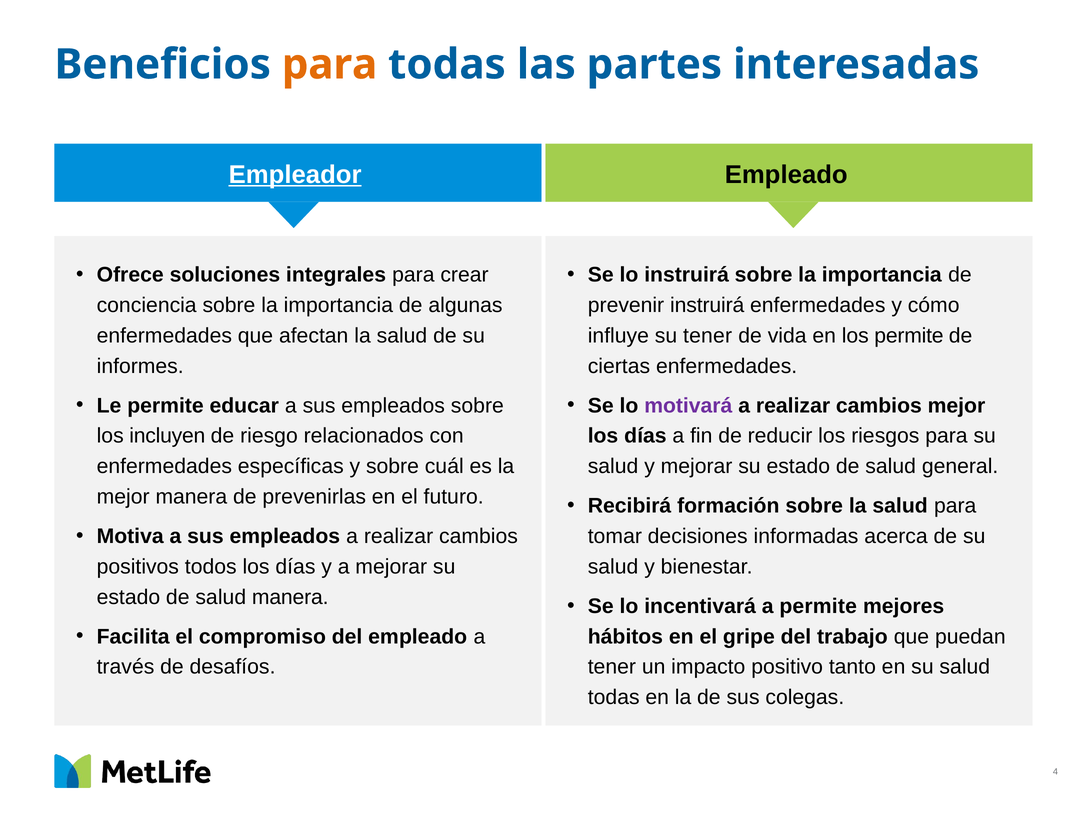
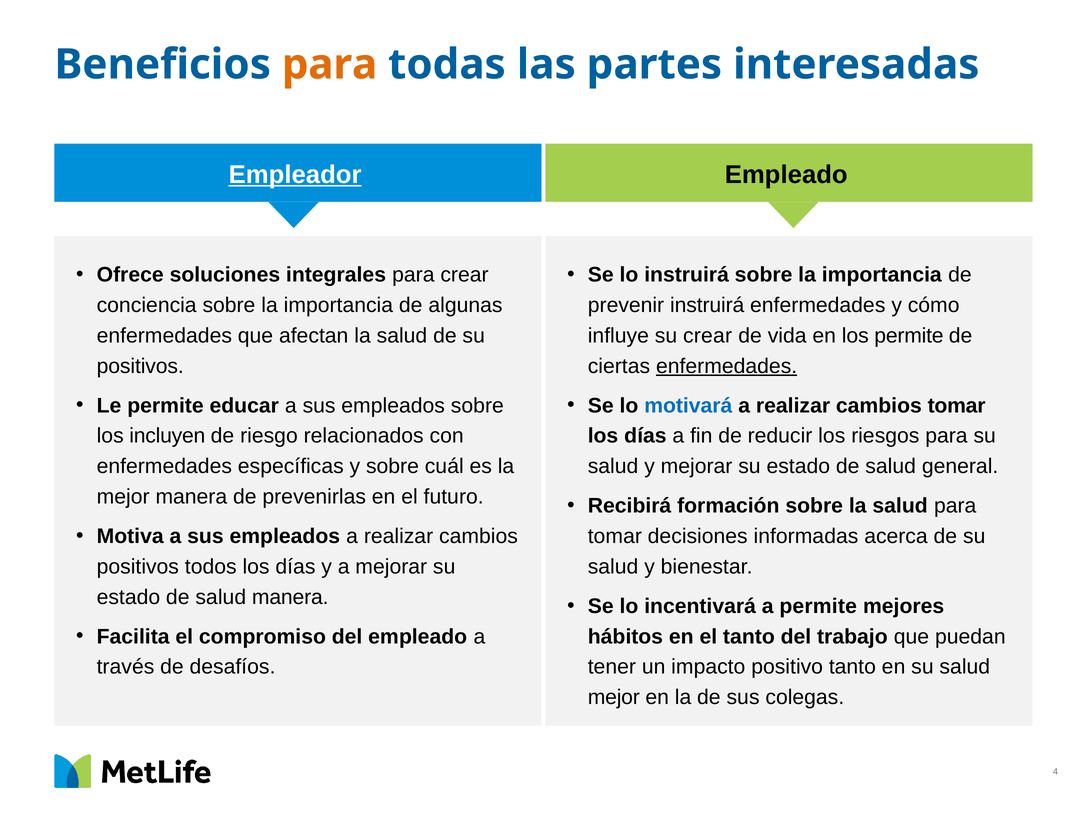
su tener: tener -> crear
informes at (140, 366): informes -> positivos
enfermedades at (727, 366) underline: none -> present
motivará colour: purple -> blue
cambios mejor: mejor -> tomar
el gripe: gripe -> tanto
todas at (614, 698): todas -> mejor
